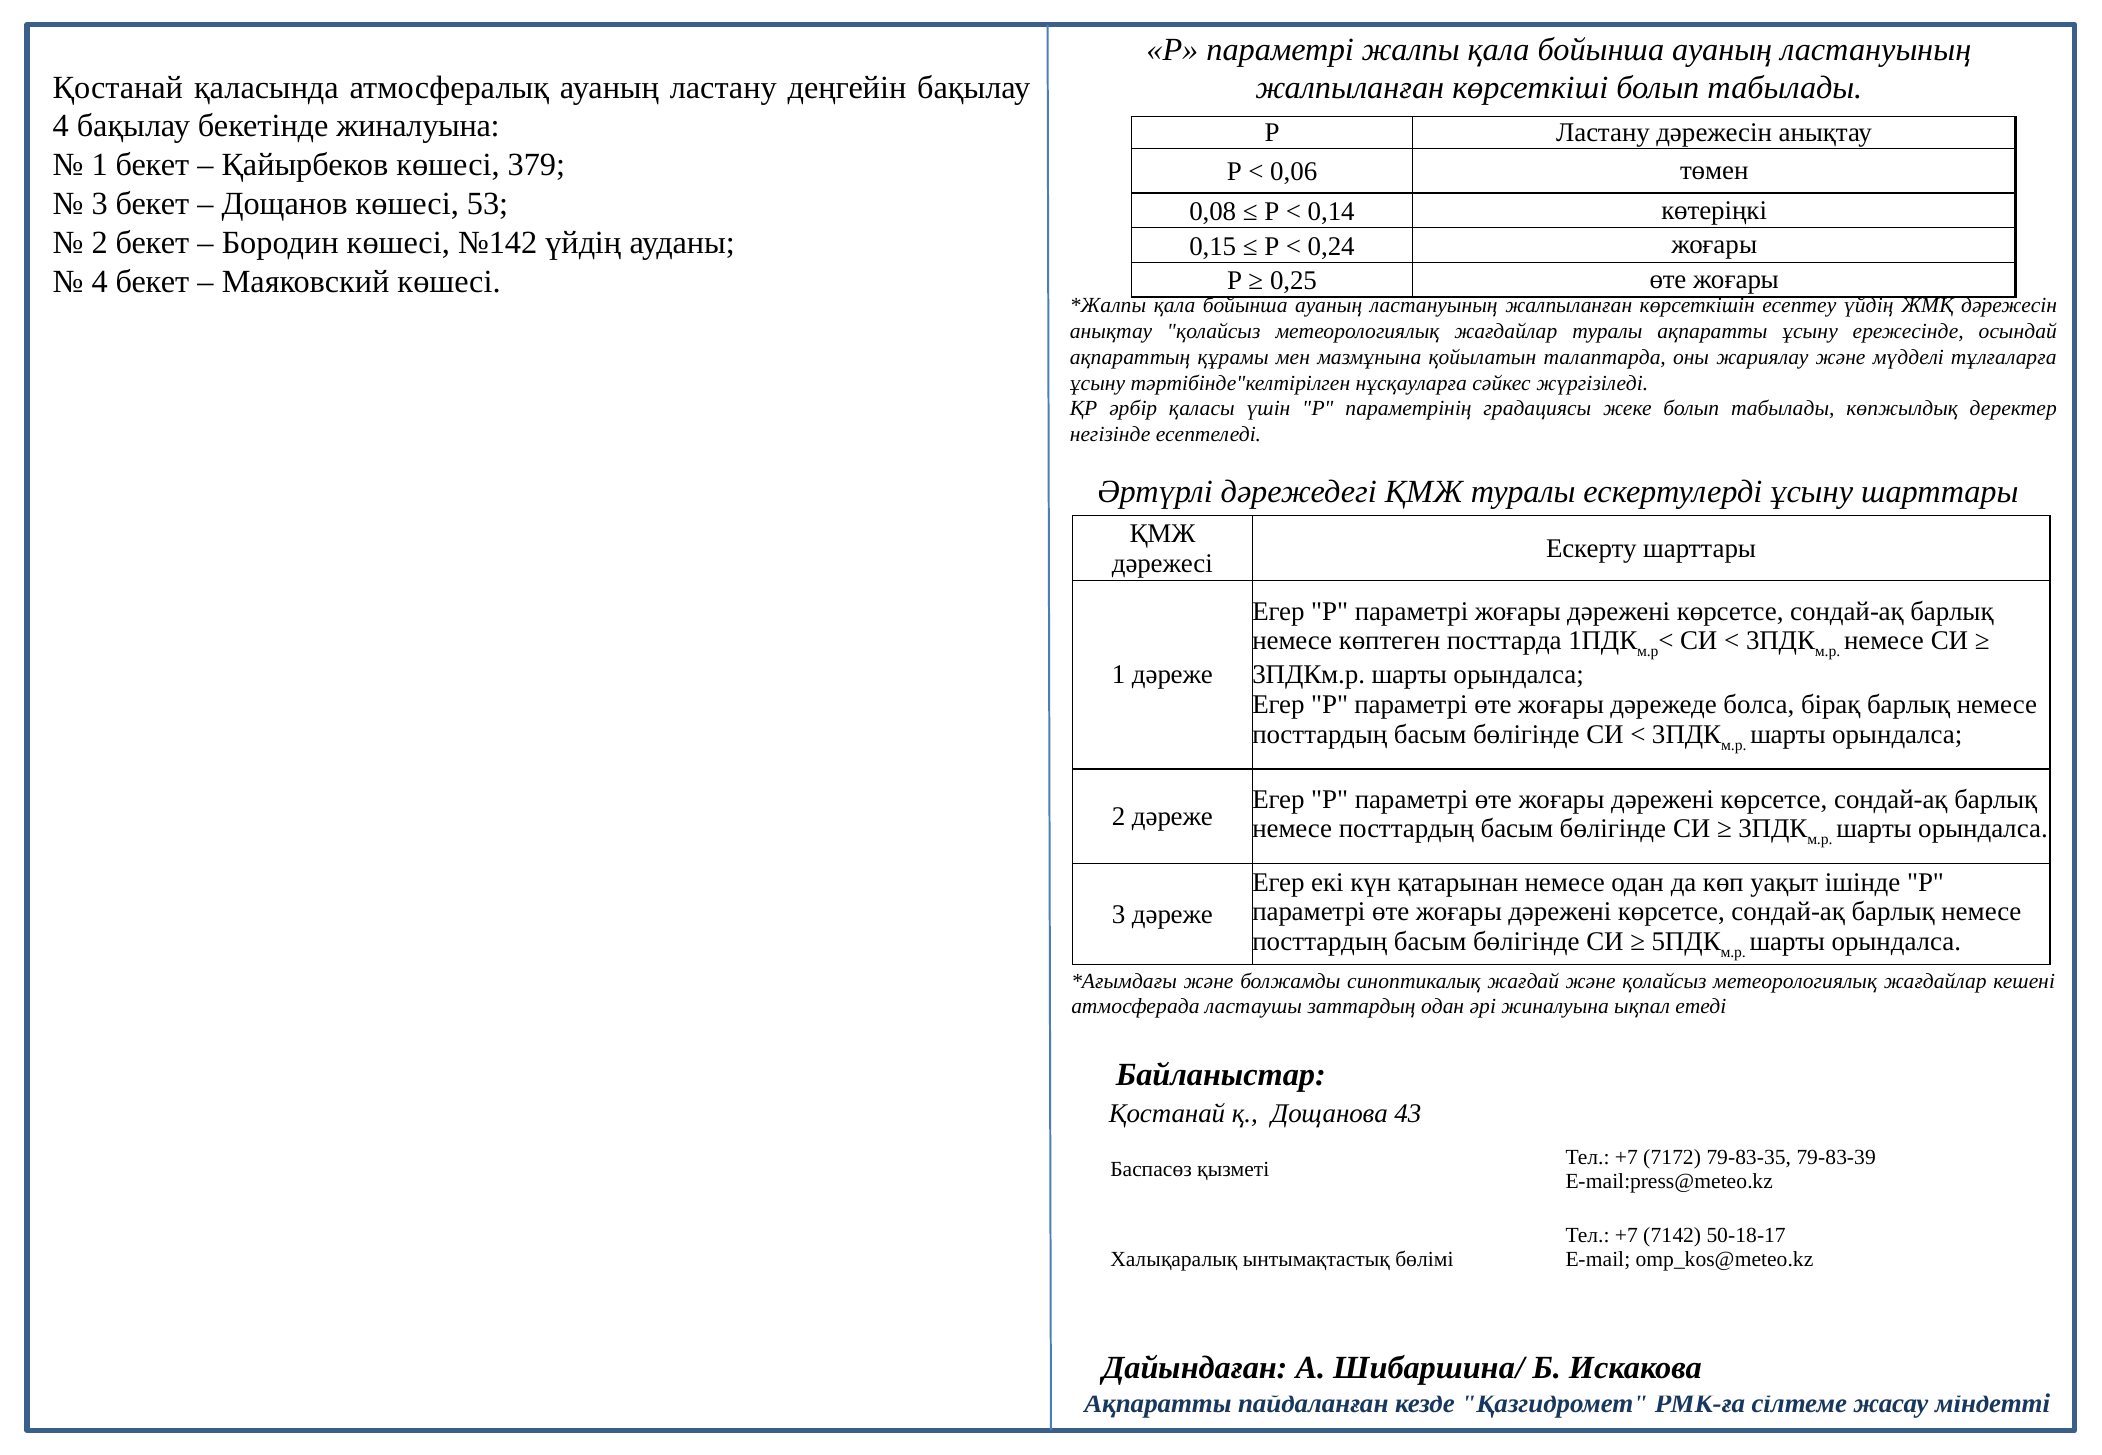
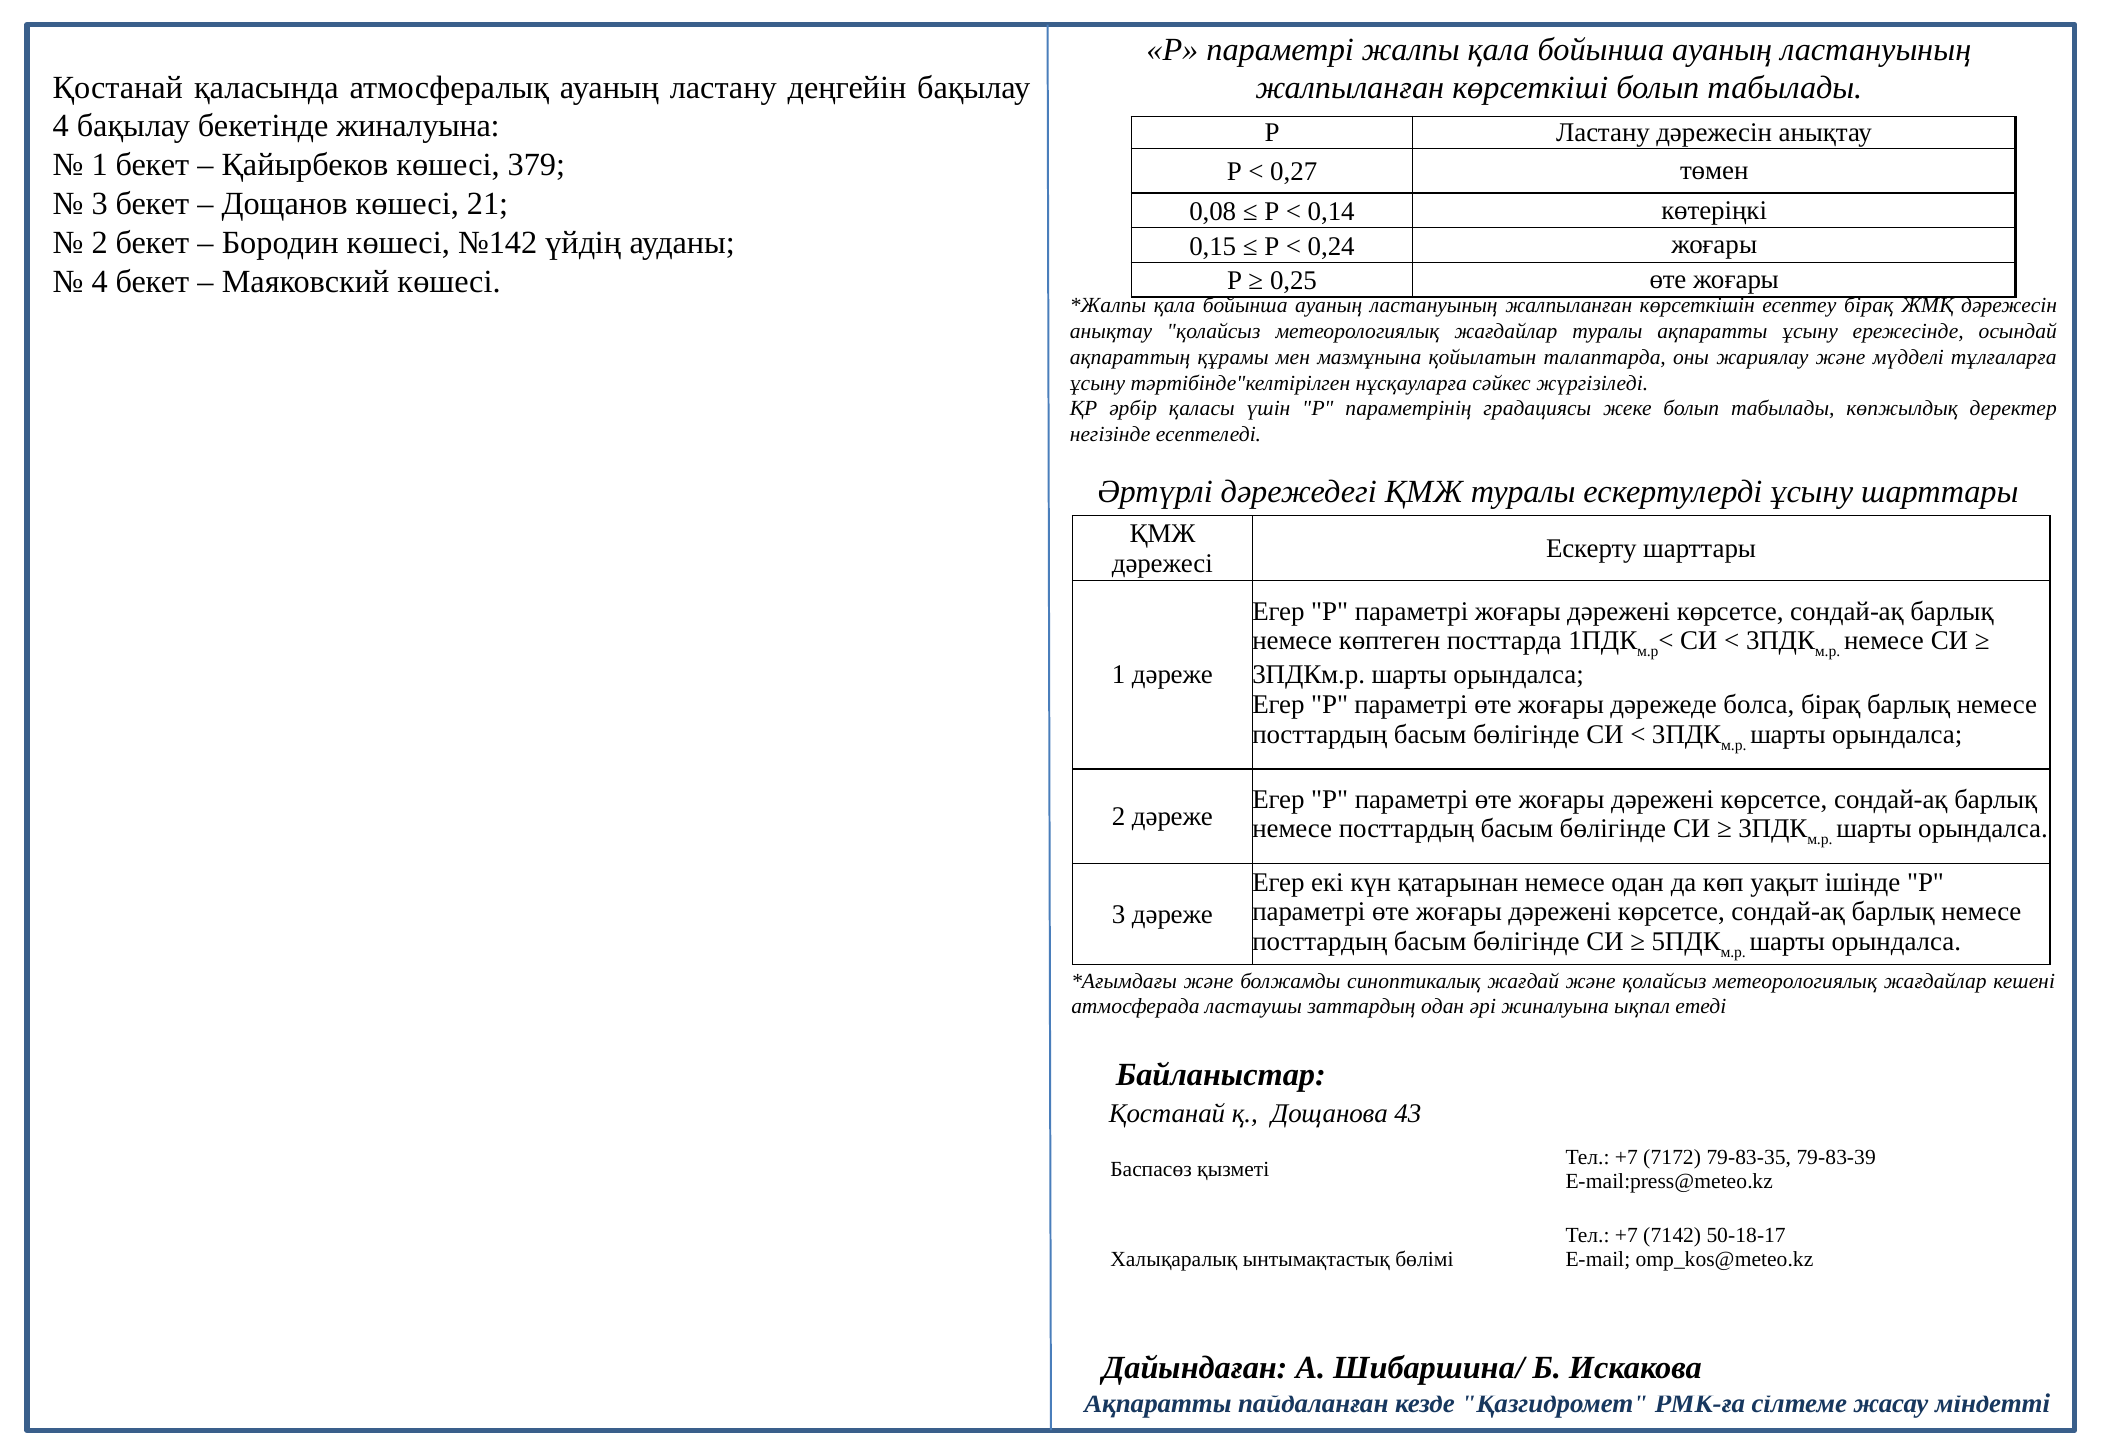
0,06: 0,06 -> 0,27
53: 53 -> 21
есептеу үйдің: үйдің -> бірақ
